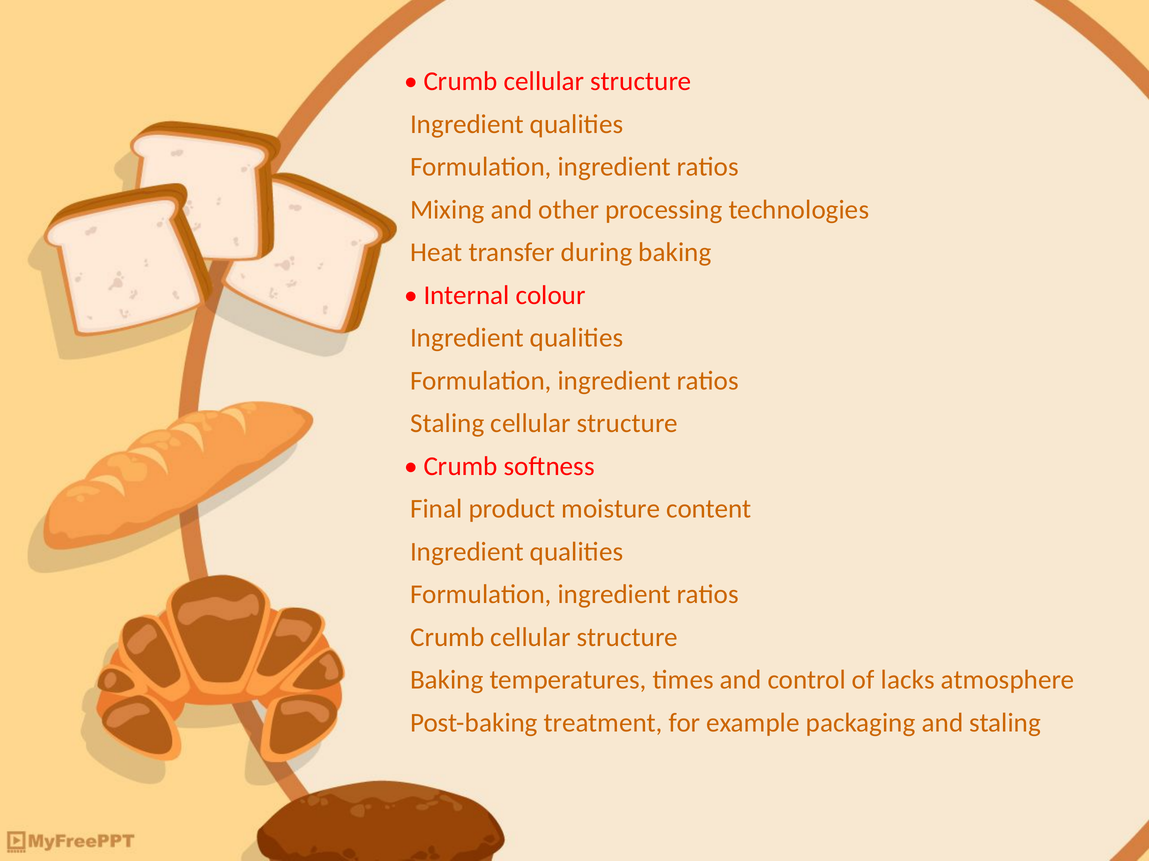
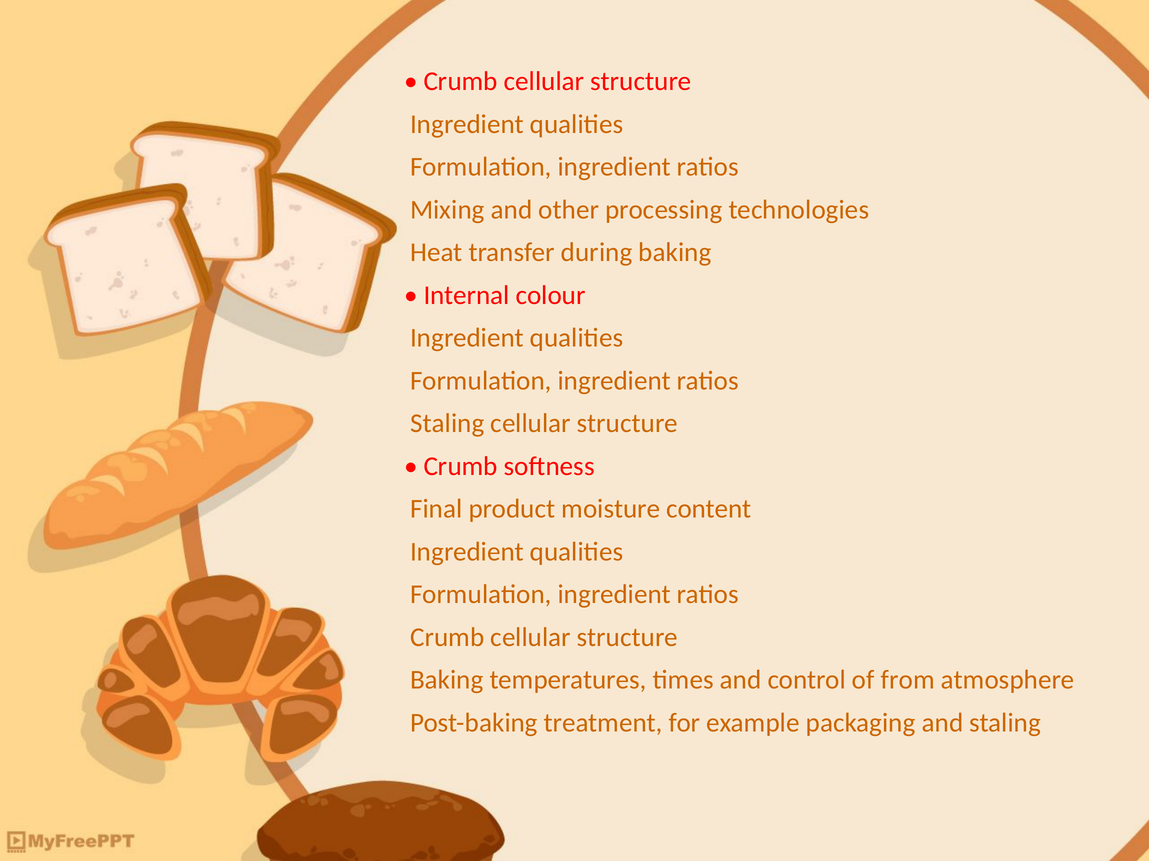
lacks: lacks -> from
